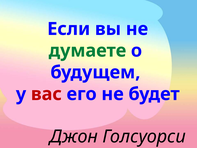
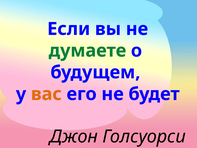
вас colour: red -> orange
